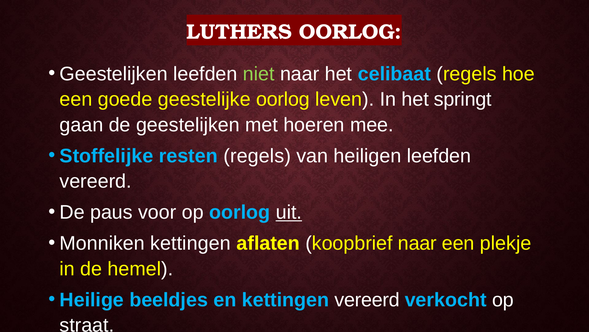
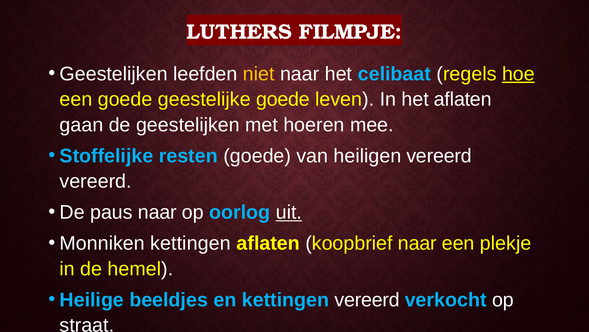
LUTHERS OORLOG: OORLOG -> FILMPJE
niet colour: light green -> yellow
hoe underline: none -> present
geestelijke oorlog: oorlog -> goede
het springt: springt -> aflaten
resten regels: regels -> goede
heiligen leefden: leefden -> vereerd
paus voor: voor -> naar
